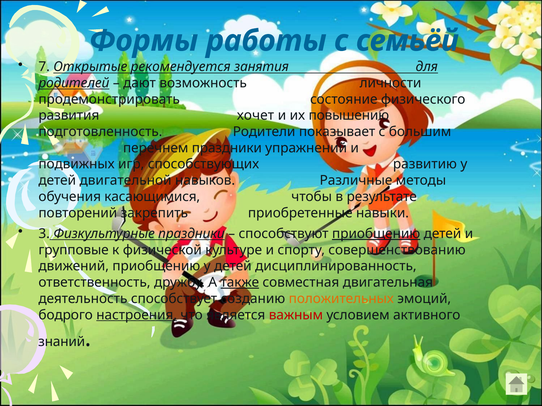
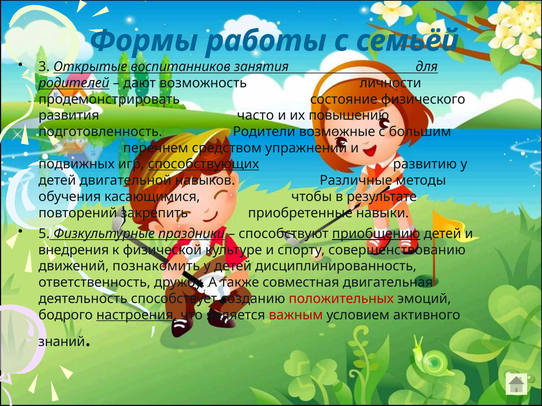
7: 7 -> 3
рекомендуется: рекомендуется -> воспитанников
хочет: хочет -> часто
показывает: показывает -> возможные
перечнем праздники: праздники -> средством
способствующих underline: none -> present
3: 3 -> 5
групповые: групповые -> внедрения
движений приобщению: приобщению -> познакомить
также underline: present -> none
положительных colour: orange -> red
